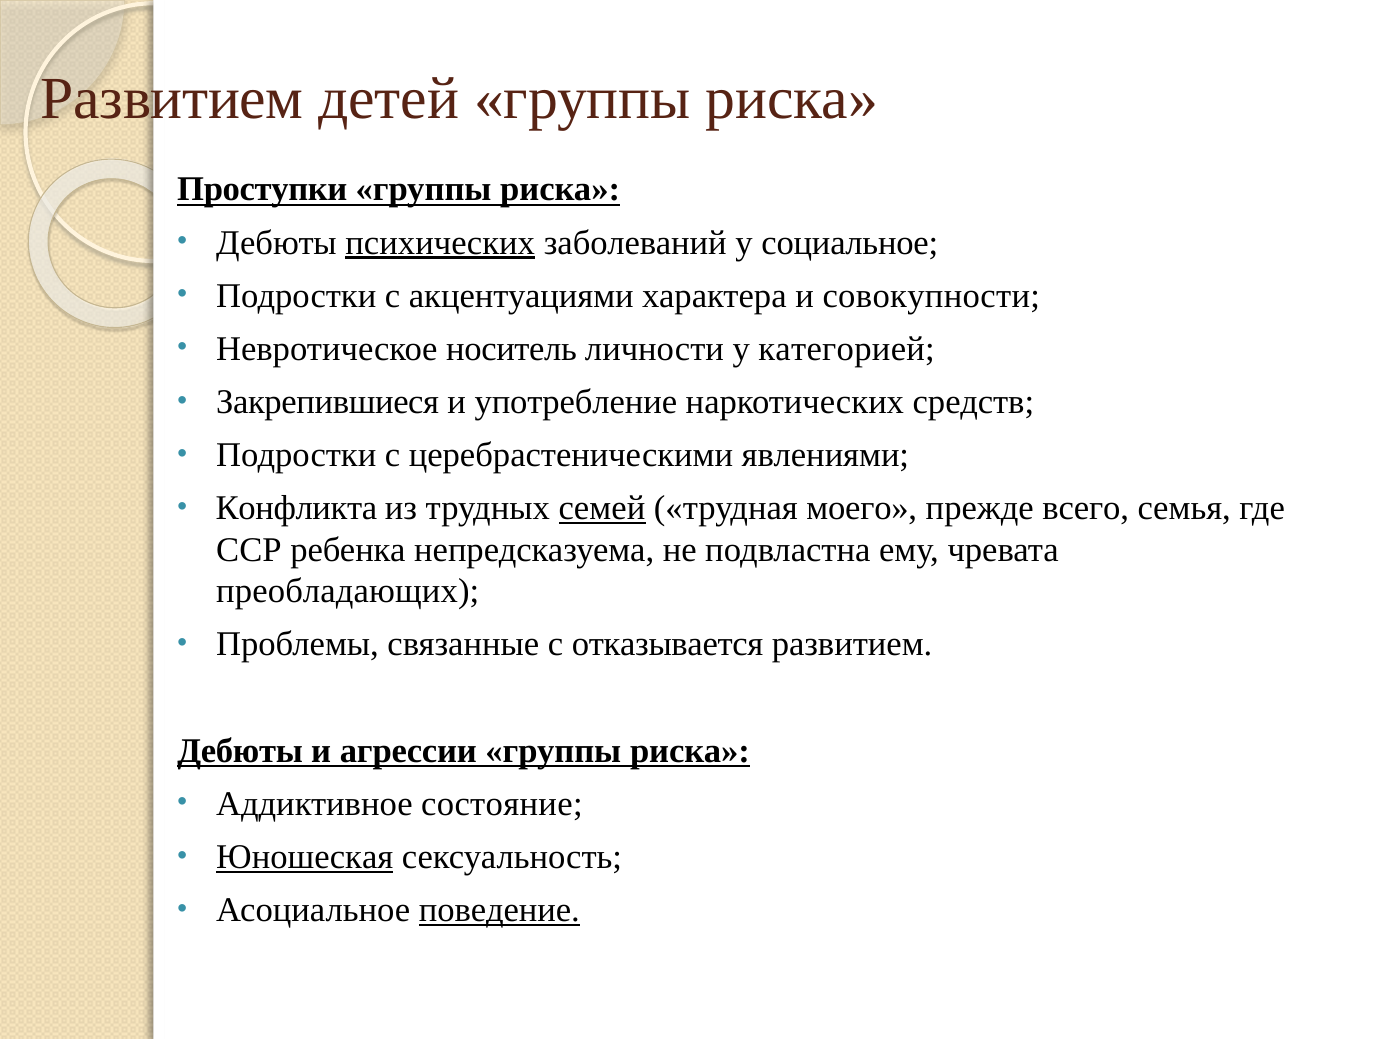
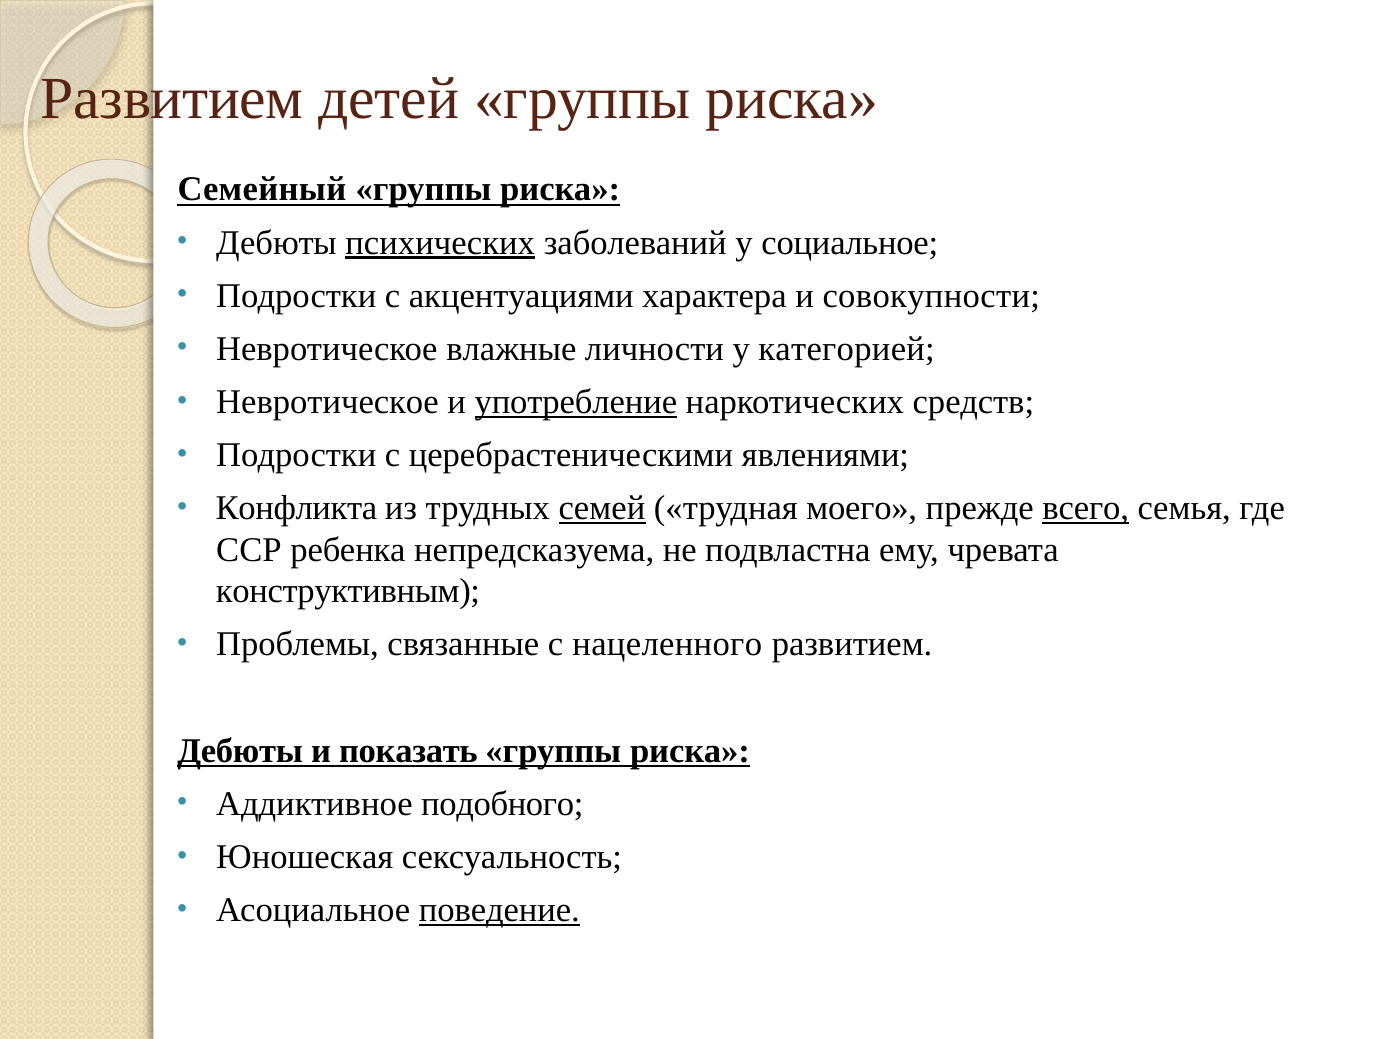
Проступки: Проступки -> Семейный
носитель: носитель -> влажные
Закрепившиеся at (328, 402): Закрепившиеся -> Невротическое
употребление underline: none -> present
всего underline: none -> present
преобладающих: преобладающих -> конструктивным
отказывается: отказывается -> нацеленного
агрессии: агрессии -> показать
состояние: состояние -> подобного
Юношеская underline: present -> none
